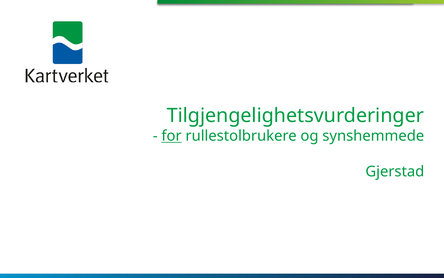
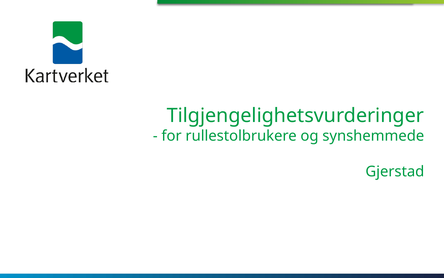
for underline: present -> none
